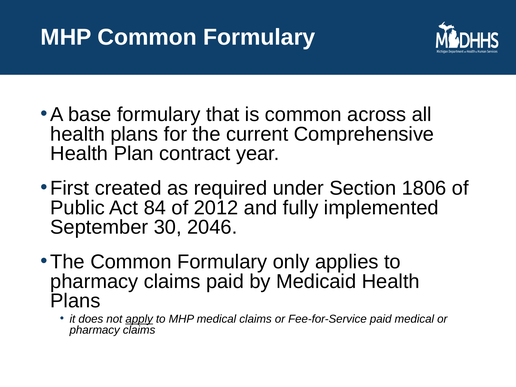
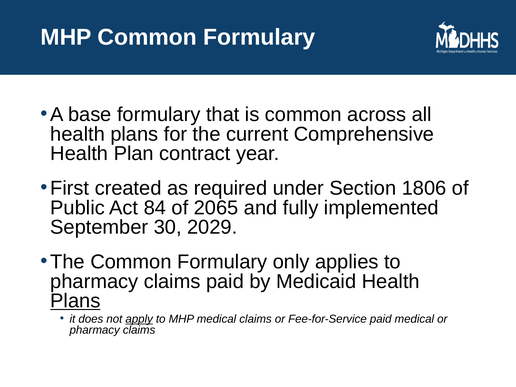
2012: 2012 -> 2065
2046: 2046 -> 2029
Plans at (75, 301) underline: none -> present
